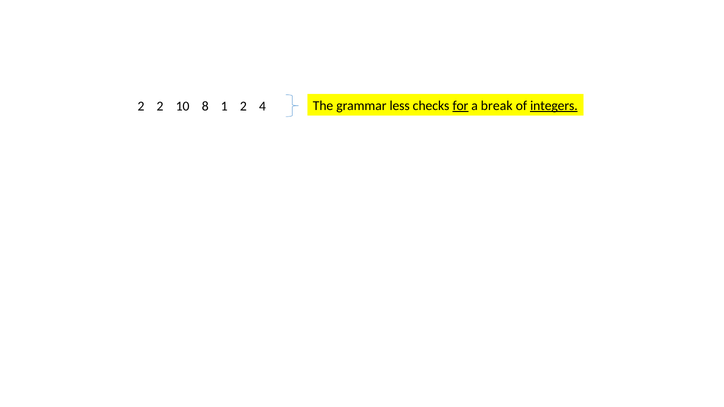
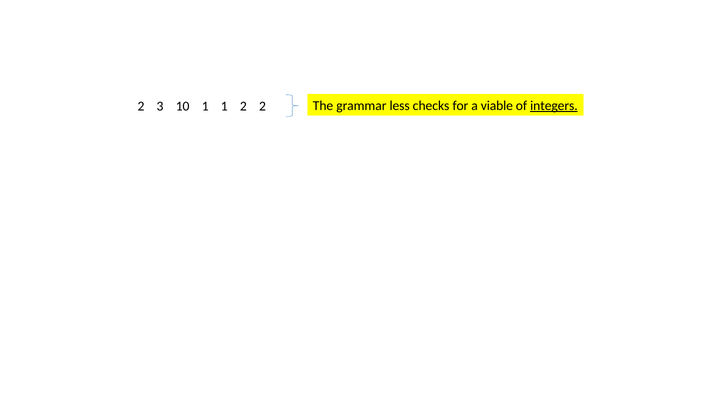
2 2: 2 -> 3
10 8: 8 -> 1
2 4: 4 -> 2
for underline: present -> none
break: break -> viable
